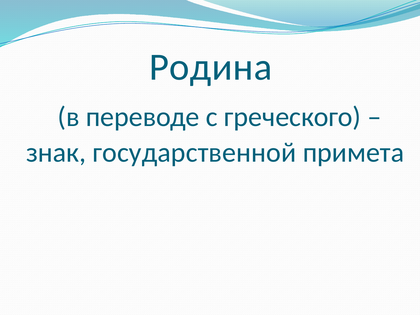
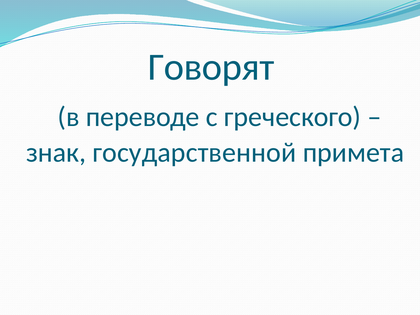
Родина: Родина -> Говорят
